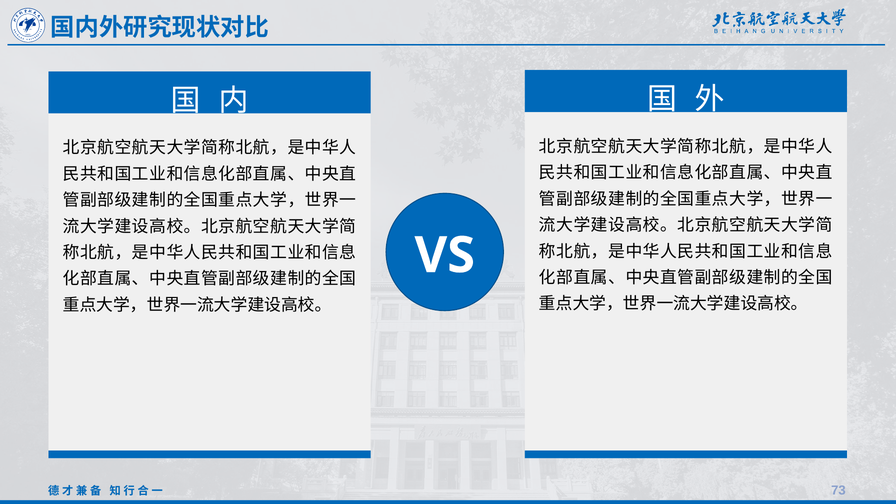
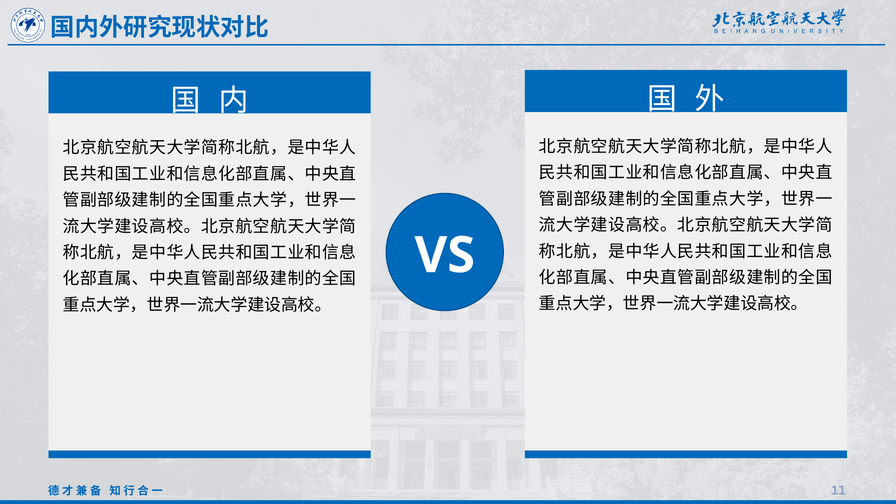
73: 73 -> 11
